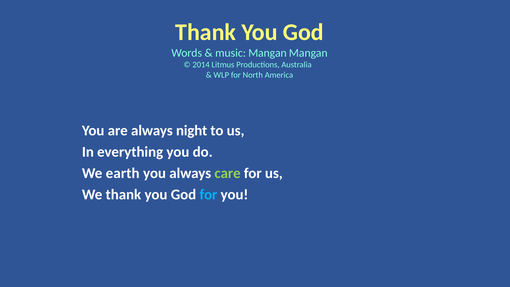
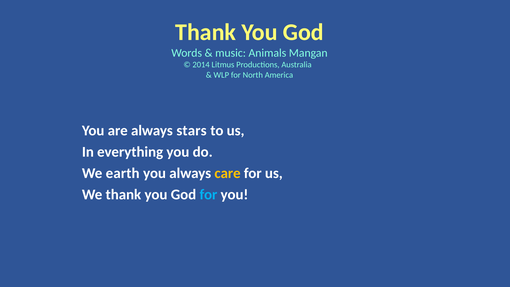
music Mangan: Mangan -> Animals
night: night -> stars
care colour: light green -> yellow
